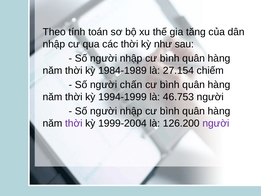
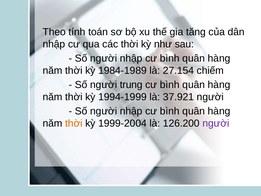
chấn: chấn -> trung
46.753: 46.753 -> 37.921
thời at (74, 123) colour: purple -> orange
